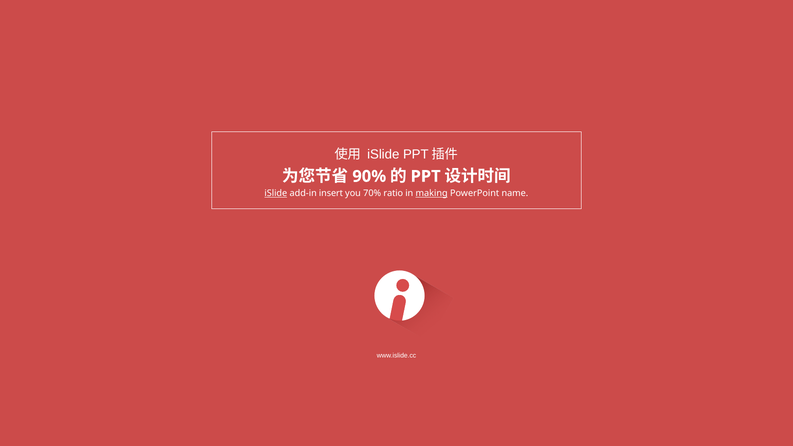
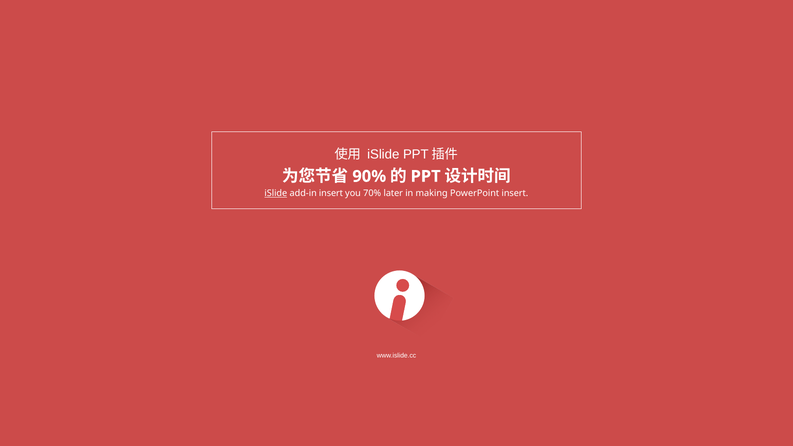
ratio: ratio -> later
making underline: present -> none
PowerPoint name: name -> insert
